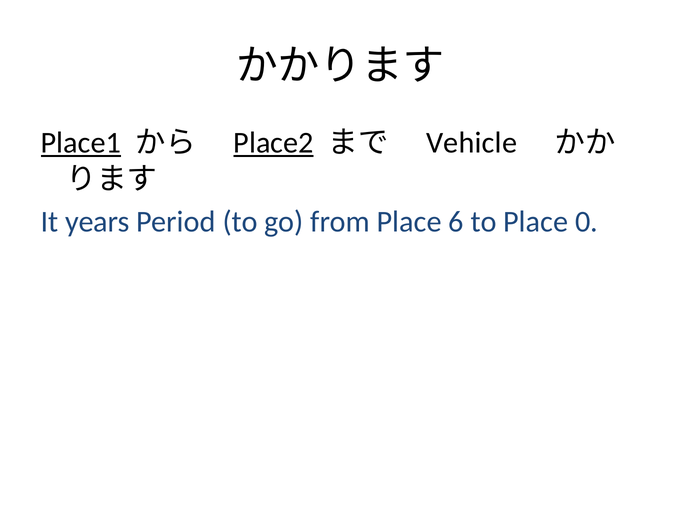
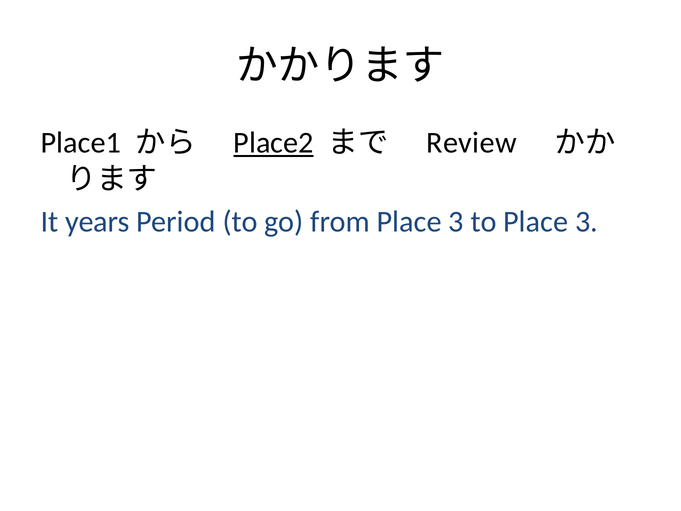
Place1 underline: present -> none
Vehicle: Vehicle -> Review
from Place 6: 6 -> 3
to Place 0: 0 -> 3
